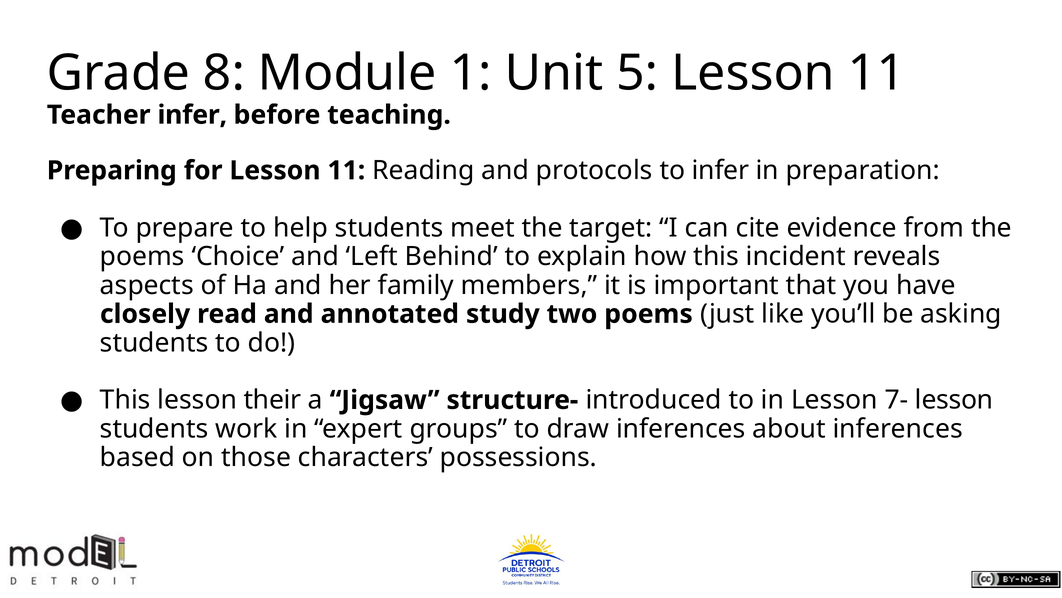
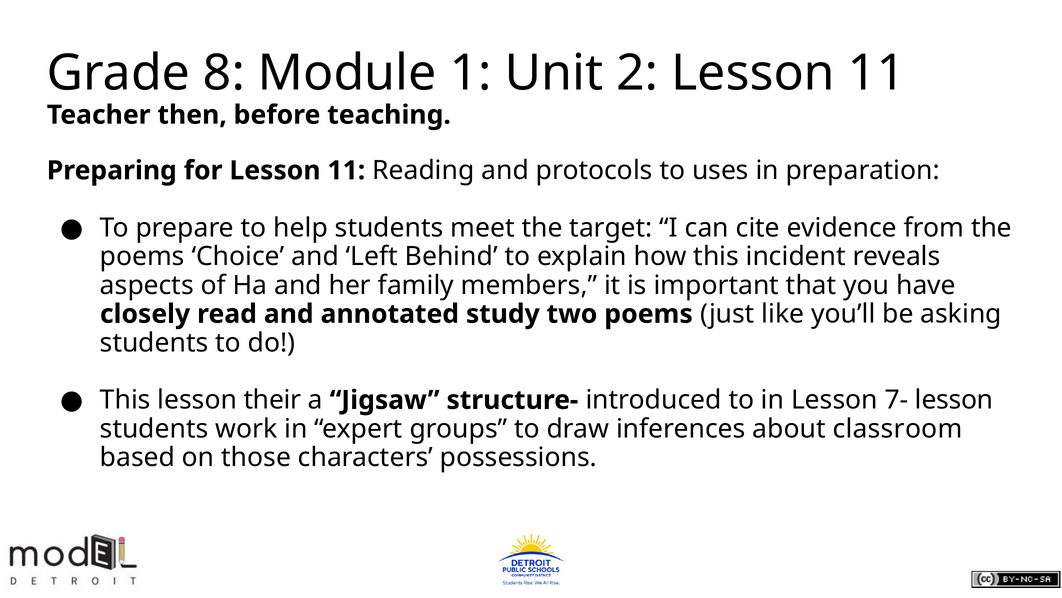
5: 5 -> 2
Teacher infer: infer -> then
to infer: infer -> uses
about inferences: inferences -> classroom
